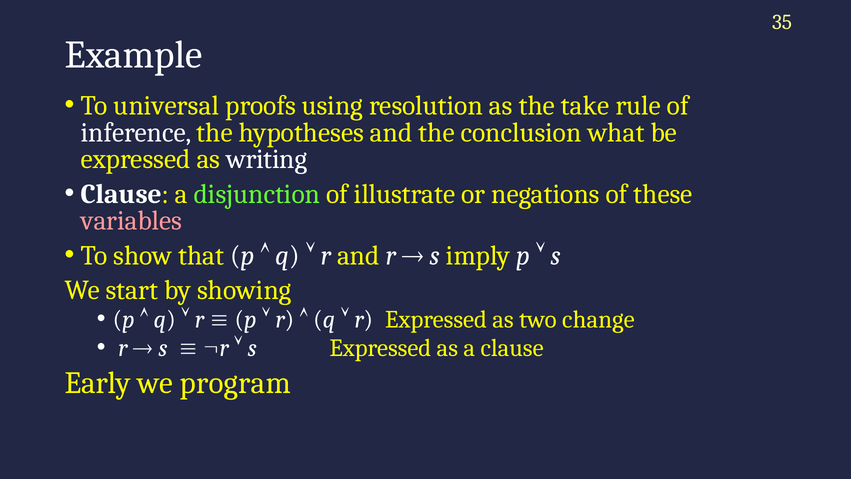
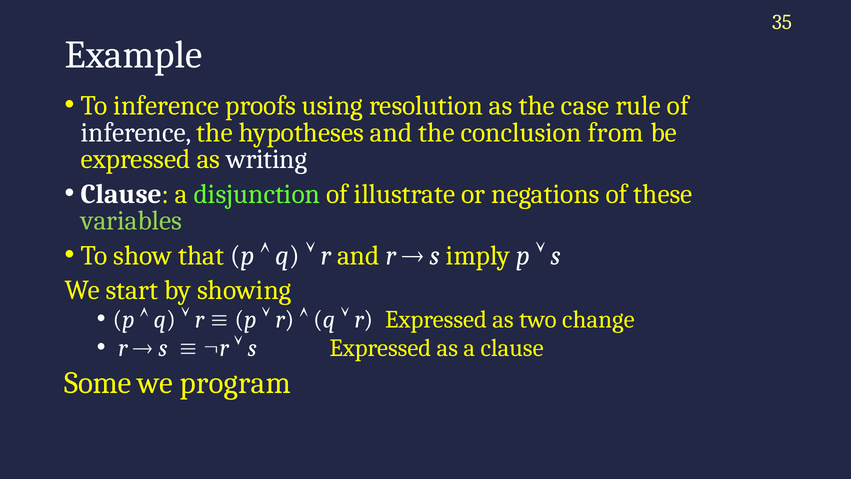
To universal: universal -> inference
take: take -> case
what: what -> from
variables colour: pink -> light green
Early: Early -> Some
